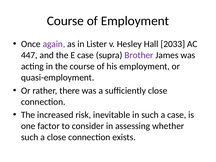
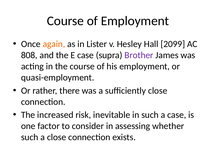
again colour: purple -> orange
2033: 2033 -> 2099
447: 447 -> 808
